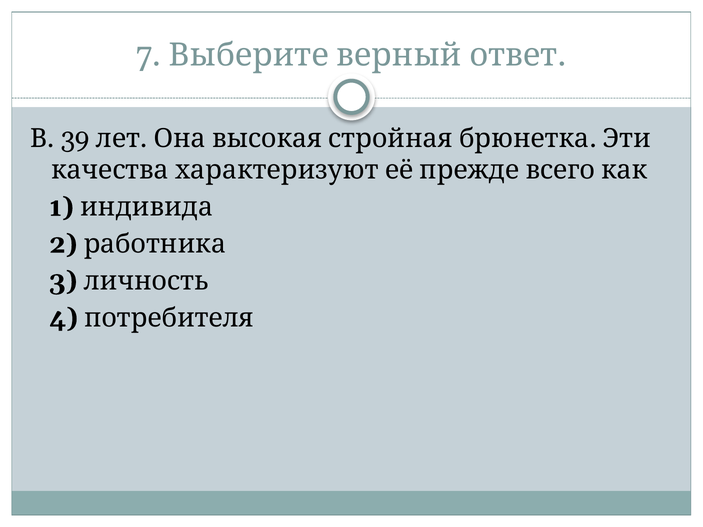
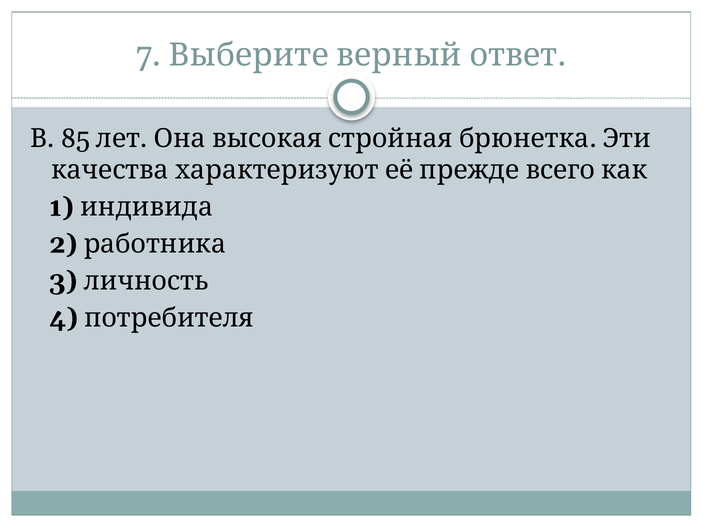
39: 39 -> 85
